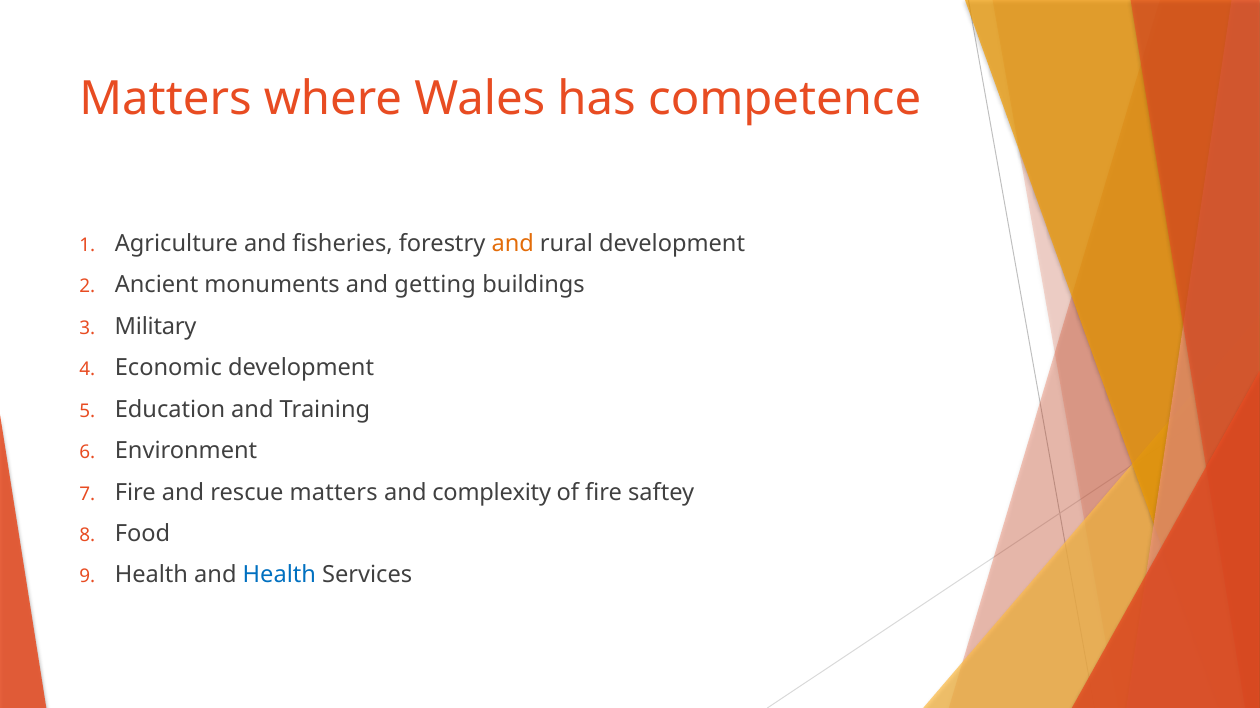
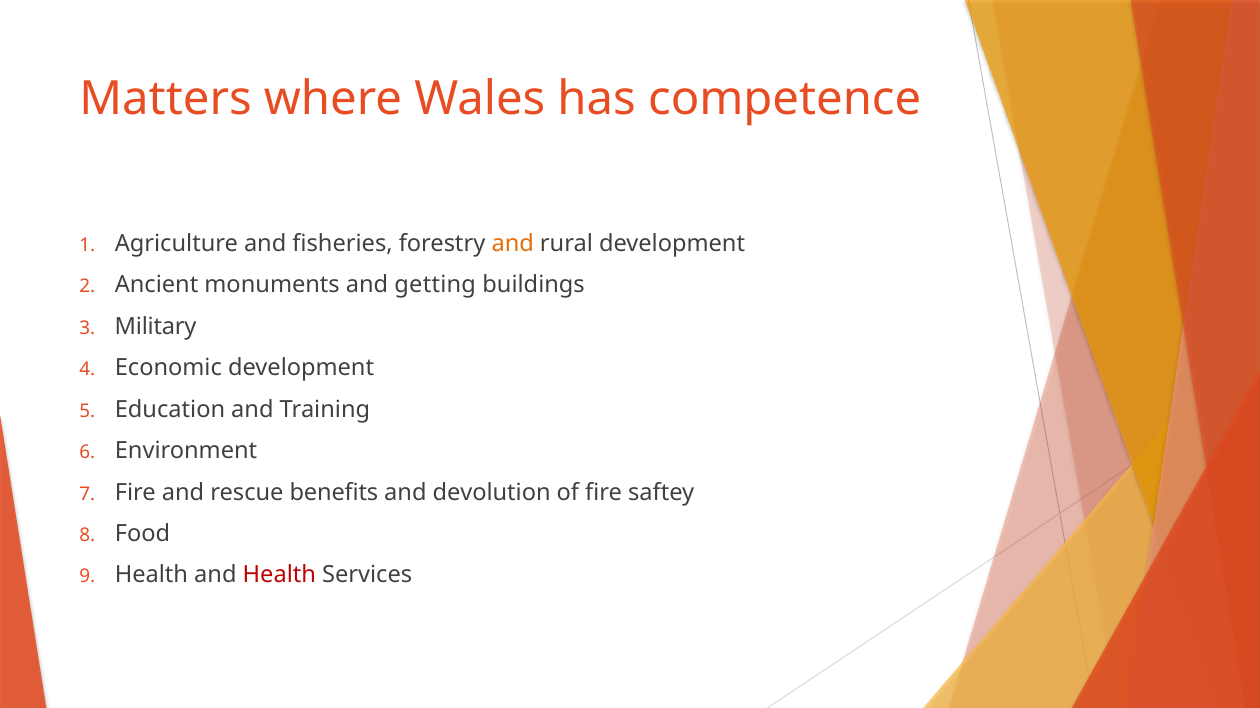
rescue matters: matters -> benefits
complexity: complexity -> devolution
Health at (279, 576) colour: blue -> red
